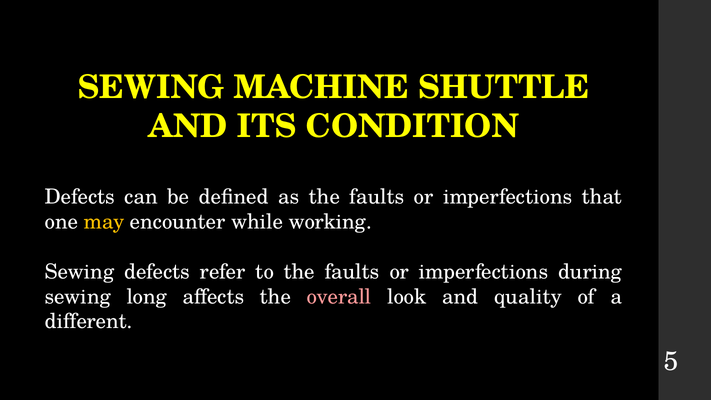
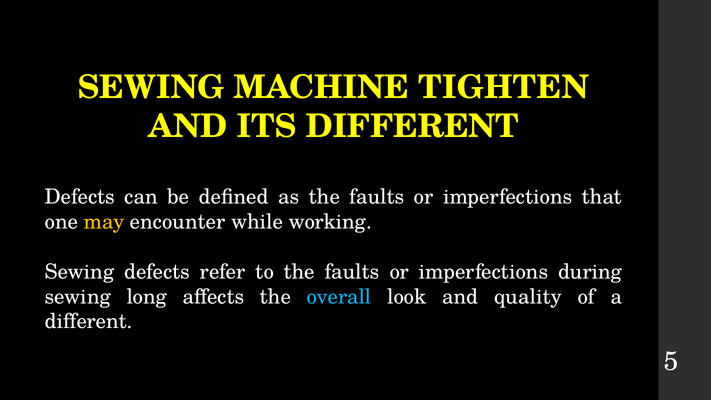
SHUTTLE: SHUTTLE -> TIGHTEN
ITS CONDITION: CONDITION -> DIFFERENT
overall colour: pink -> light blue
